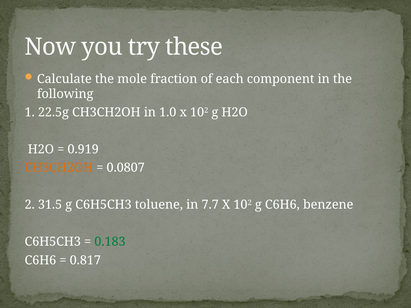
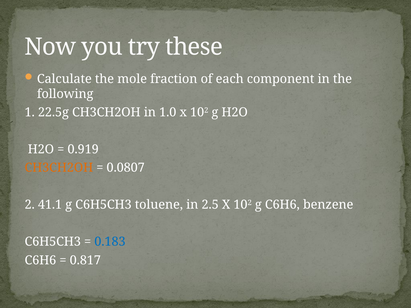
31.5: 31.5 -> 41.1
7.7: 7.7 -> 2.5
0.183 colour: green -> blue
